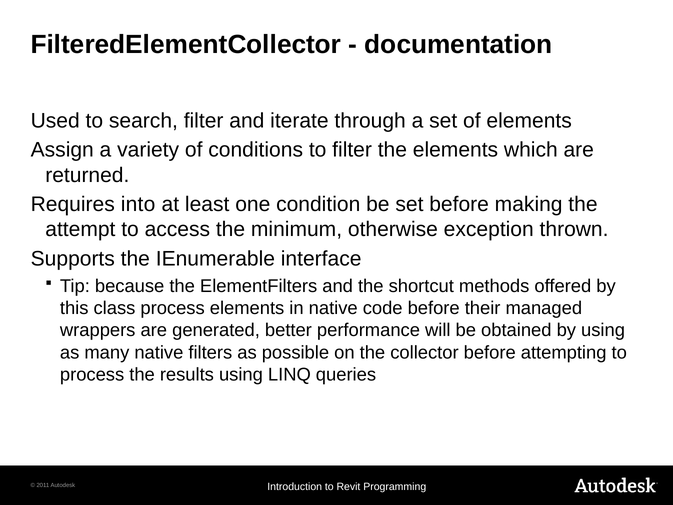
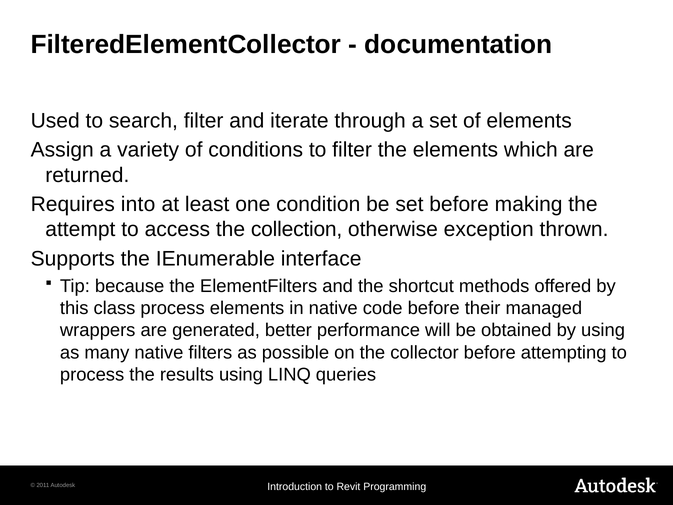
minimum: minimum -> collection
